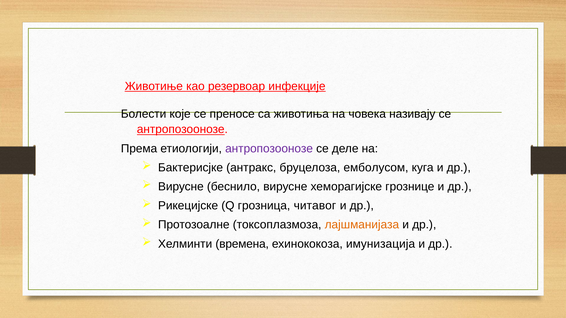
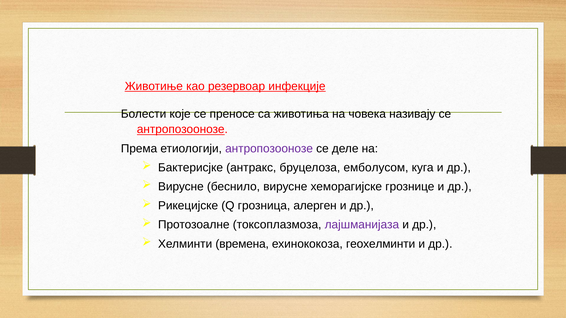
читавог: читавог -> алерген
лајшманијаза colour: orange -> purple
имунизација: имунизација -> геохелминти
